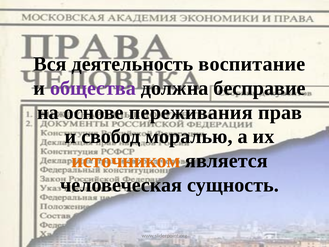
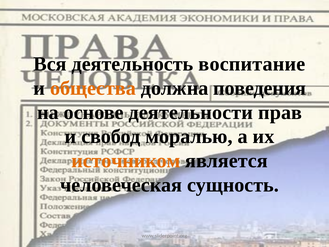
общества colour: purple -> orange
бесправие: бесправие -> поведения
переживания: переживания -> деятельности
